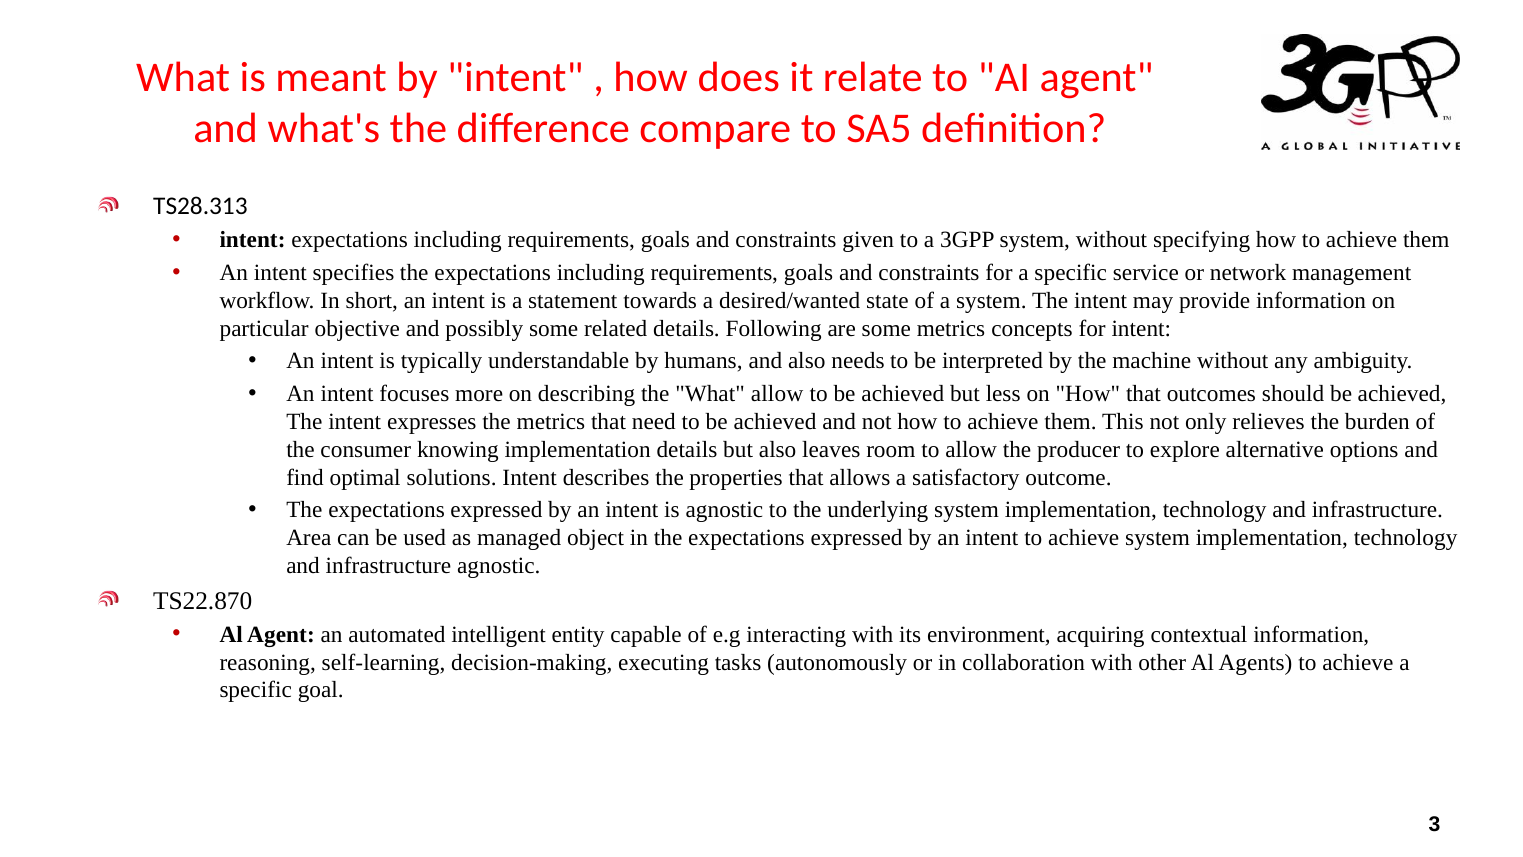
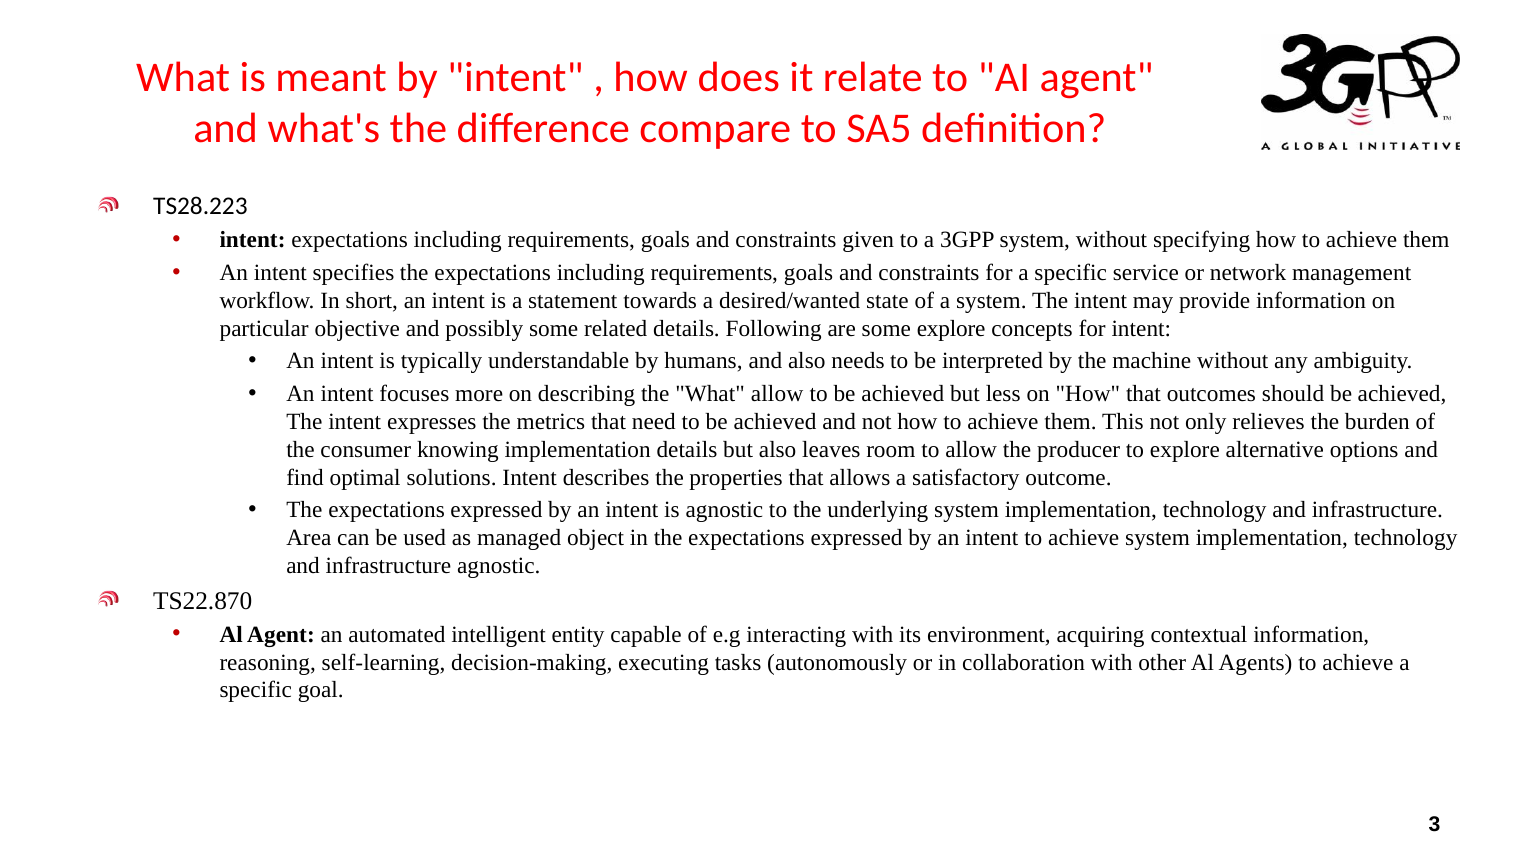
TS28.313: TS28.313 -> TS28.223
some metrics: metrics -> explore
